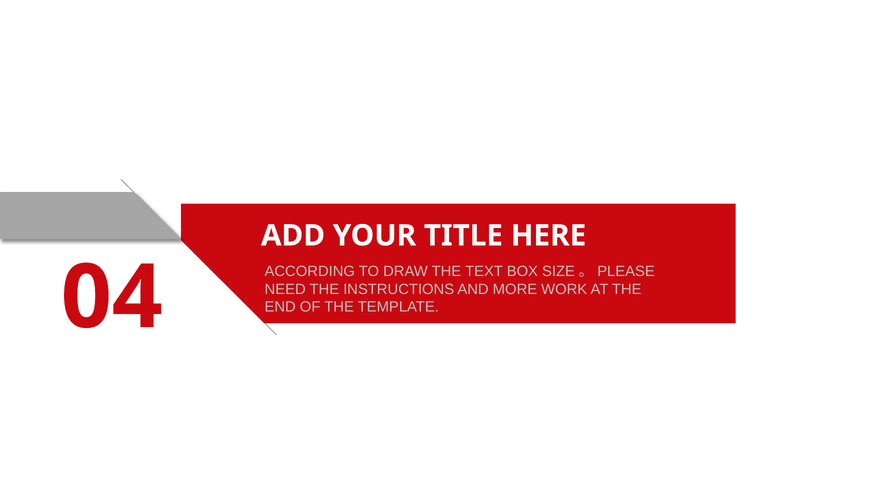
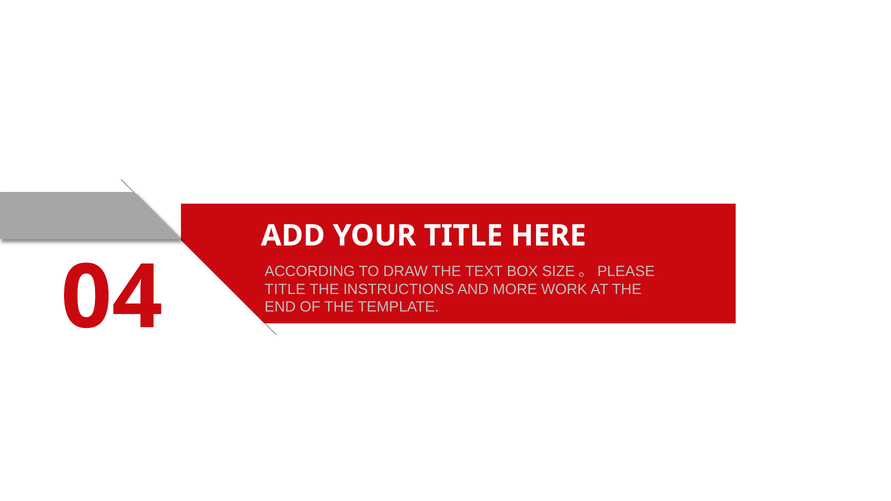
NEED at (285, 289): NEED -> TITLE
